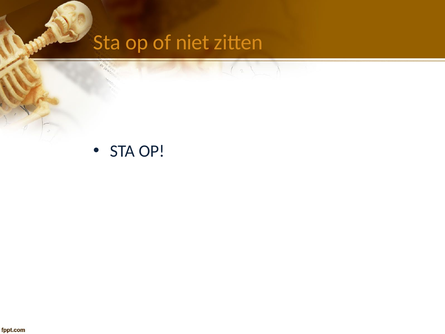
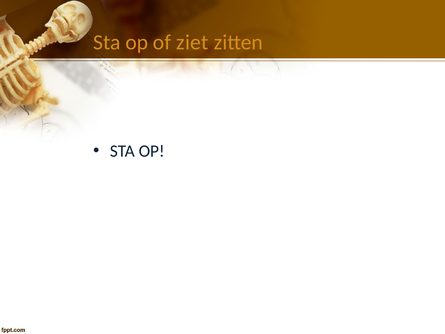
niet: niet -> ziet
